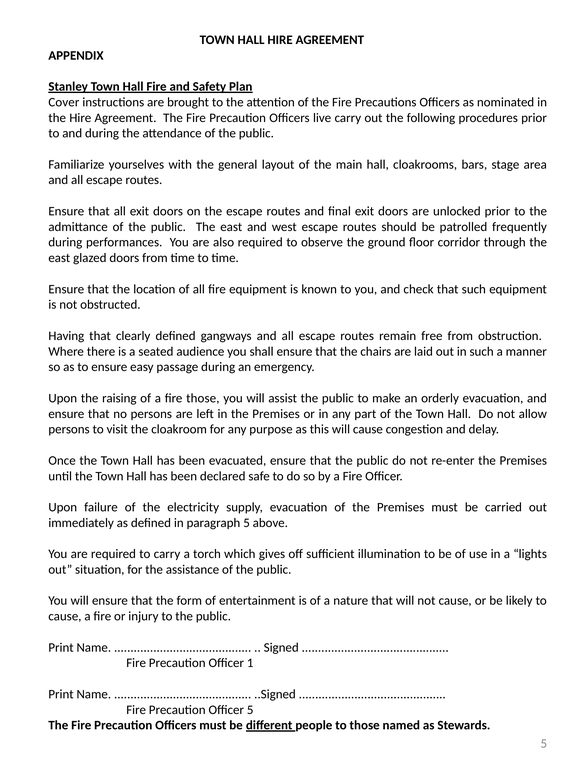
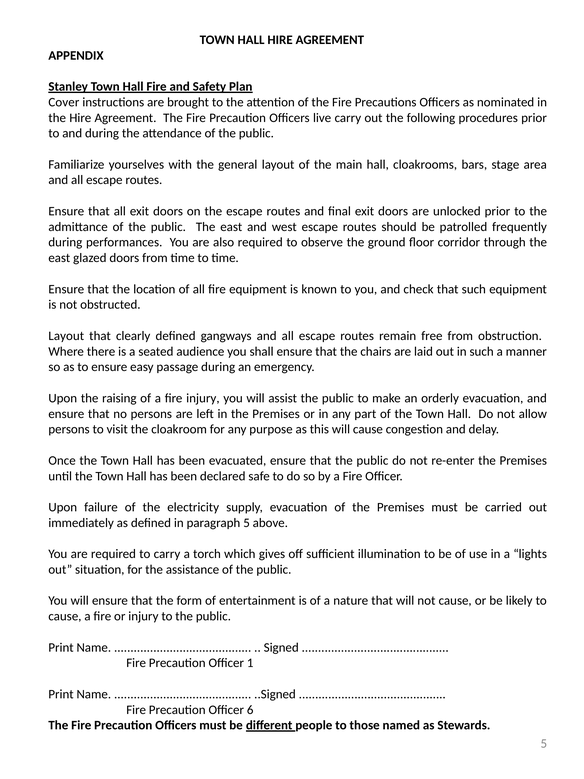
Having at (66, 336): Having -> Layout
fire those: those -> injury
Officer 5: 5 -> 6
